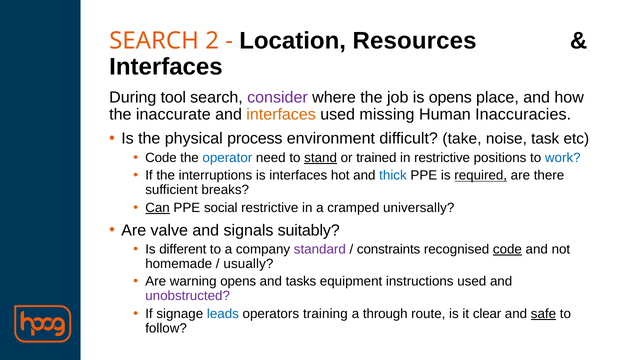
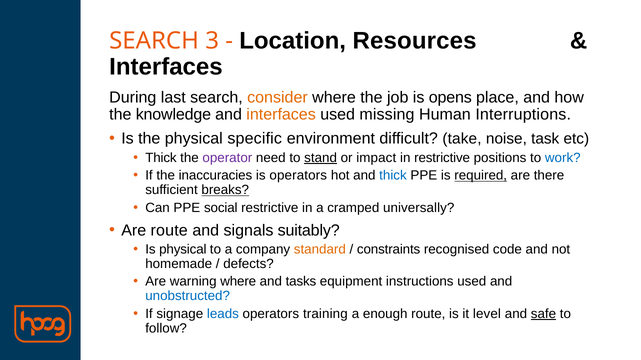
2: 2 -> 3
tool: tool -> last
consider colour: purple -> orange
inaccurate: inaccurate -> knowledge
Inaccuracies: Inaccuracies -> Interruptions
process: process -> specific
Code at (161, 158): Code -> Thick
operator colour: blue -> purple
trained: trained -> impact
interruptions: interruptions -> inaccuracies
is interfaces: interfaces -> operators
breaks underline: none -> present
Can underline: present -> none
Are valve: valve -> route
Is different: different -> physical
standard colour: purple -> orange
code at (507, 250) underline: present -> none
usually: usually -> defects
warning opens: opens -> where
unobstructed colour: purple -> blue
through: through -> enough
clear: clear -> level
